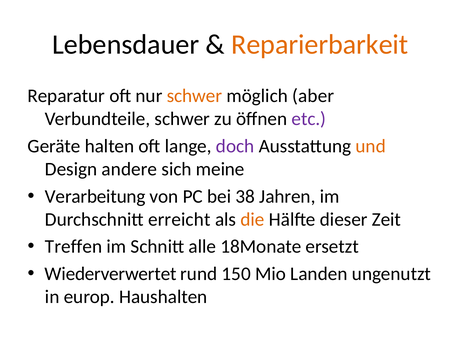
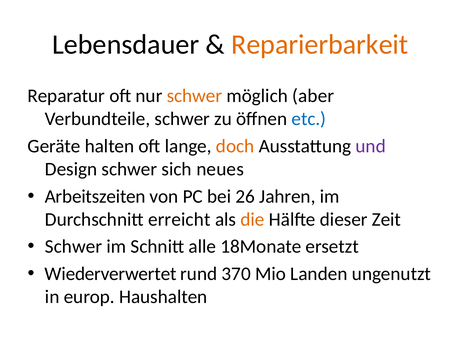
etc colour: purple -> blue
doch colour: purple -> orange
und colour: orange -> purple
Design andere: andere -> schwer
meine: meine -> neues
Verarbeitung: Verarbeitung -> Arbeitszeiten
38: 38 -> 26
Treffen at (74, 246): Treffen -> Schwer
150: 150 -> 370
